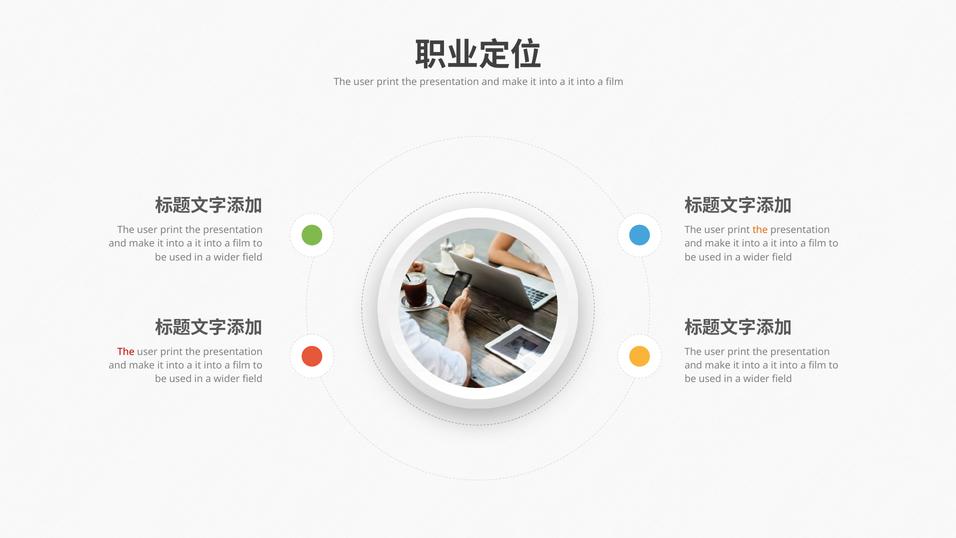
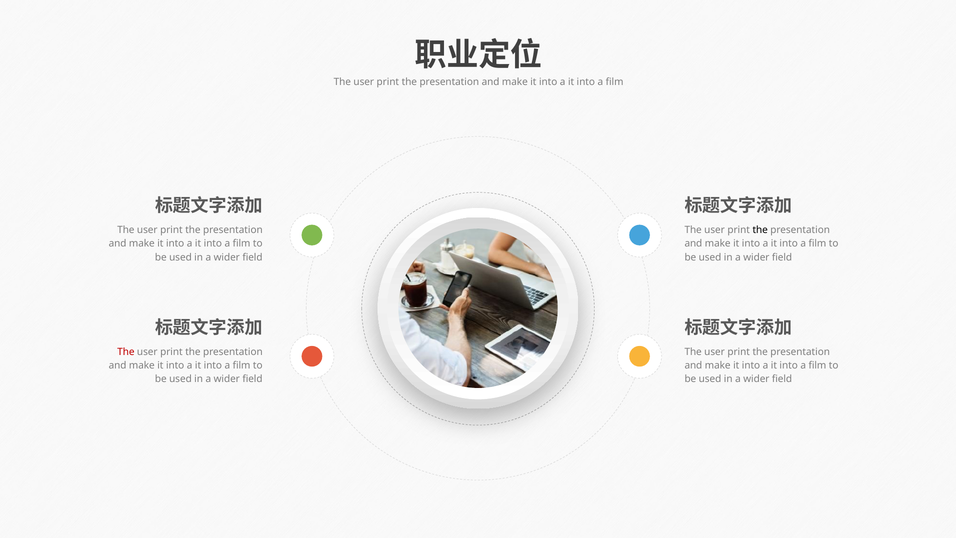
the at (760, 230) colour: orange -> black
